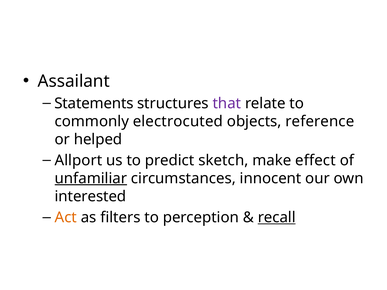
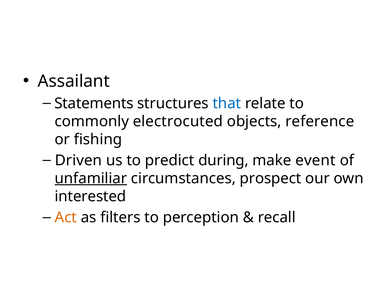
that colour: purple -> blue
helped: helped -> fishing
Allport: Allport -> Driven
sketch: sketch -> during
effect: effect -> event
innocent: innocent -> prospect
recall underline: present -> none
